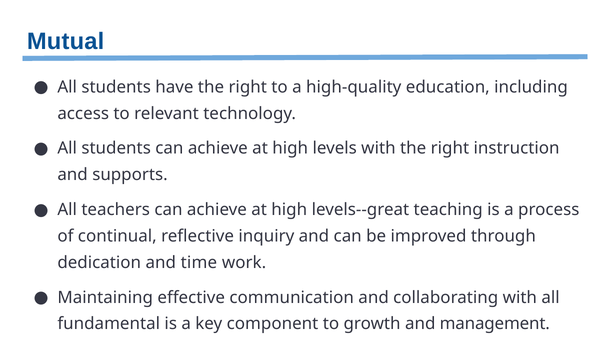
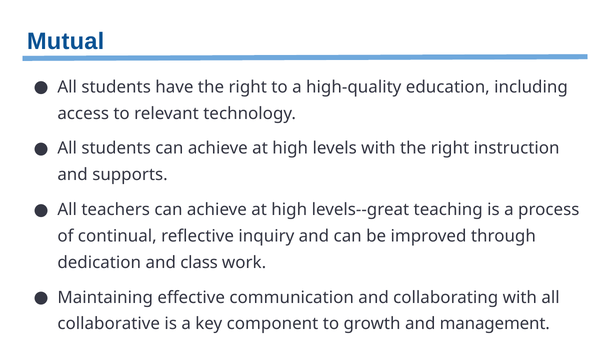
time: time -> class
fundamental: fundamental -> collaborative
